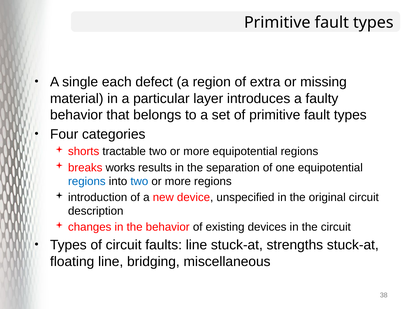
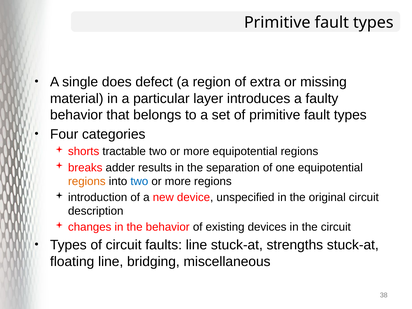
each: each -> does
works: works -> adder
regions at (87, 181) colour: blue -> orange
